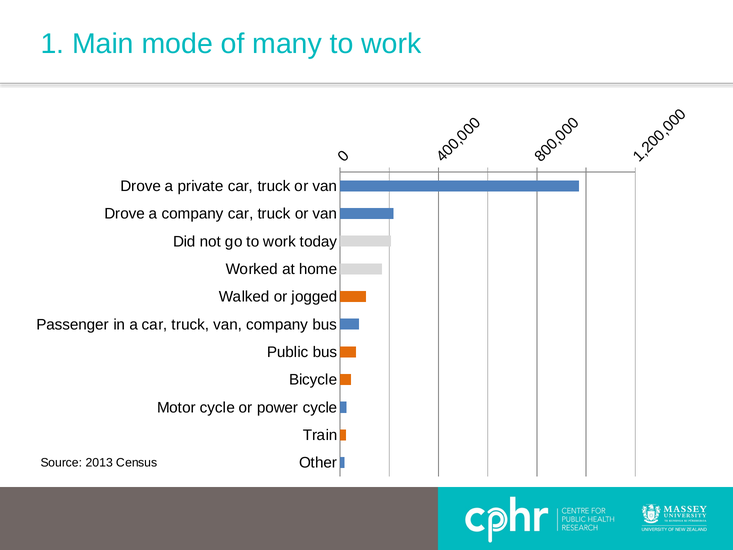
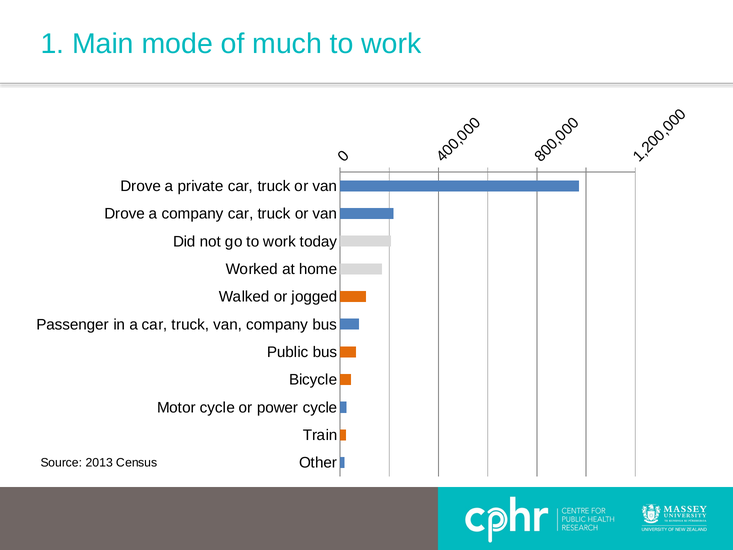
many: many -> much
